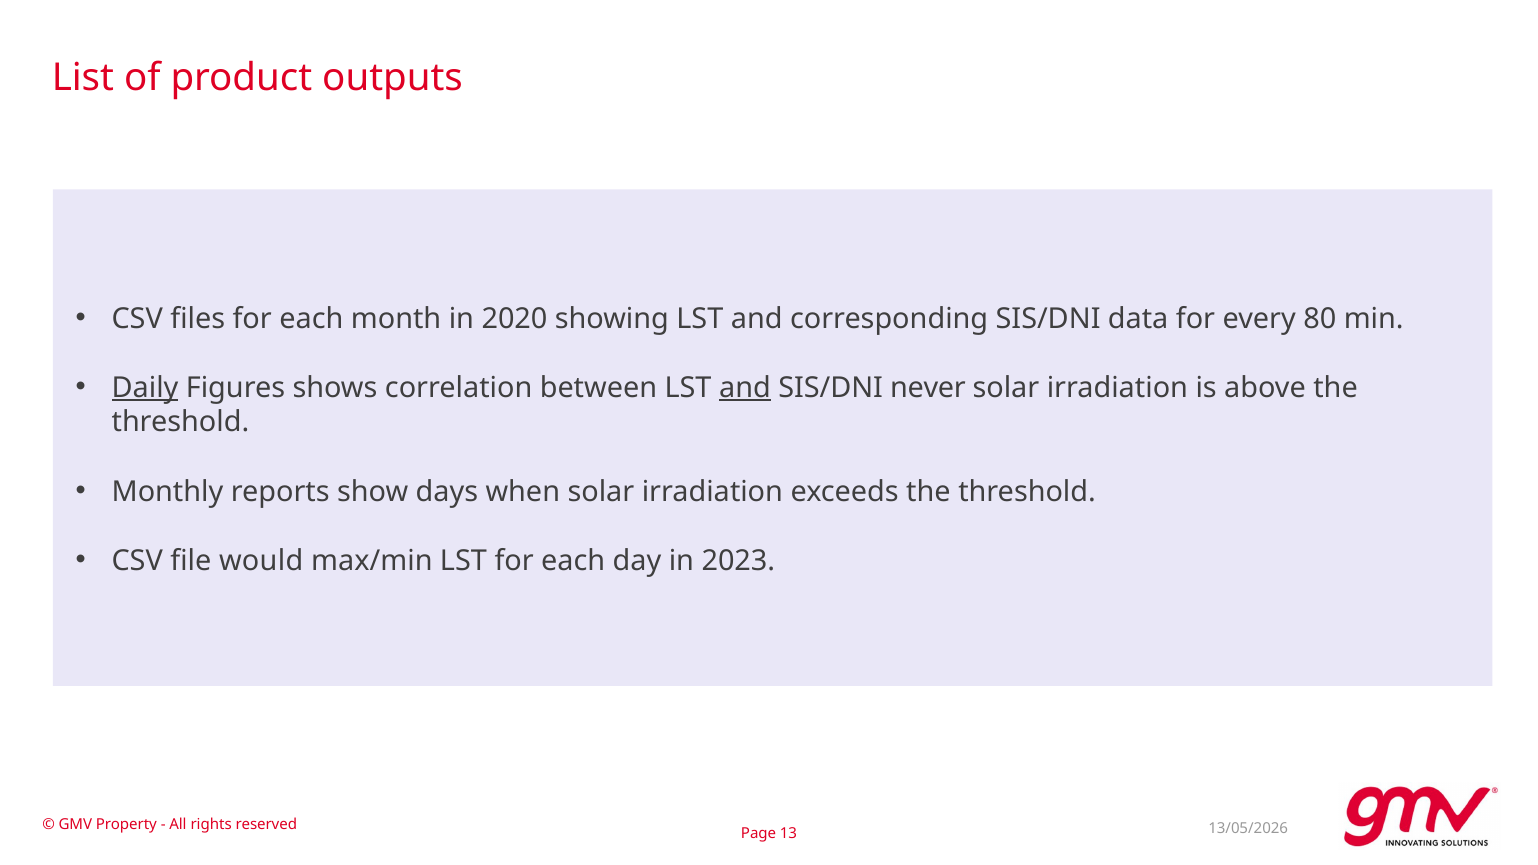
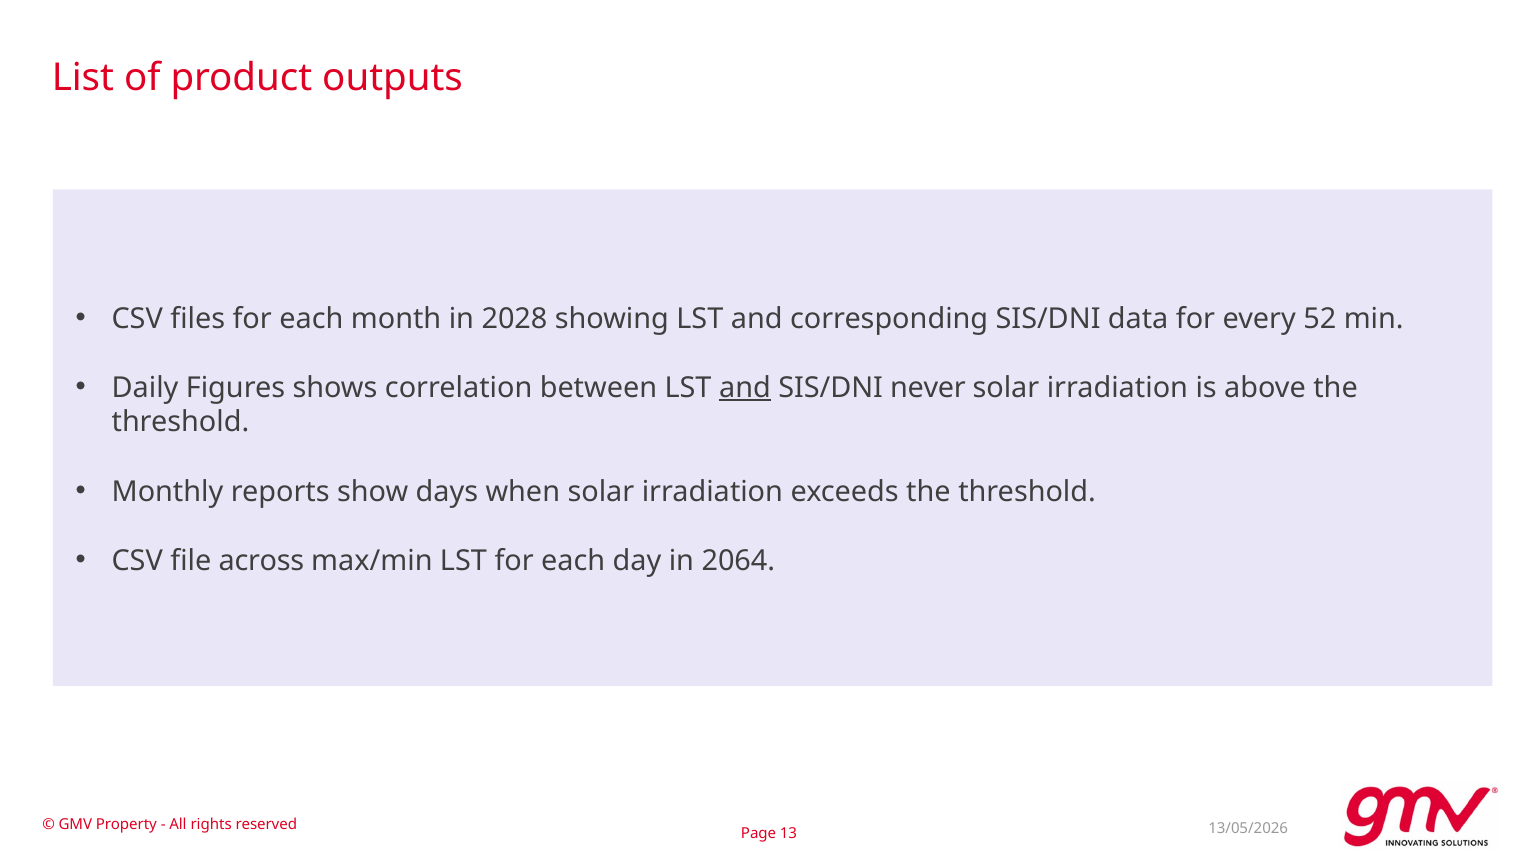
2020: 2020 -> 2028
80: 80 -> 52
Daily underline: present -> none
would: would -> across
2023: 2023 -> 2064
